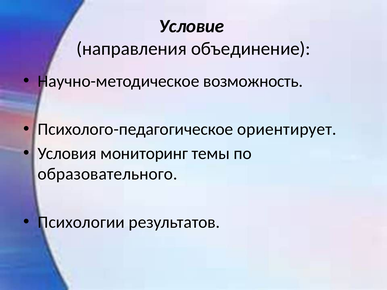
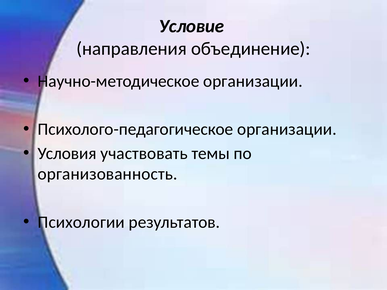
Научно-методическое возможность: возможность -> организации
Психолого-педагогическое ориентирует: ориентирует -> организации
мониторинг: мониторинг -> участвовать
образовательного: образовательного -> организованность
